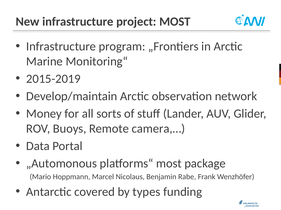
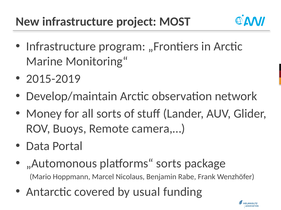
platforms“ most: most -> sorts
types: types -> usual
